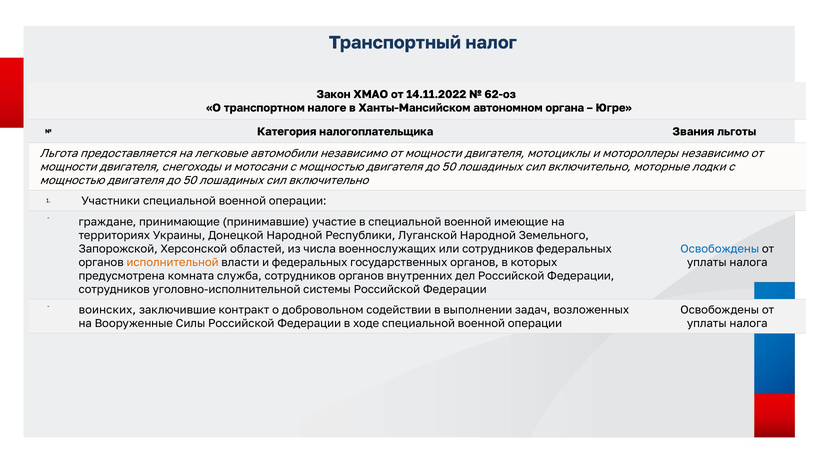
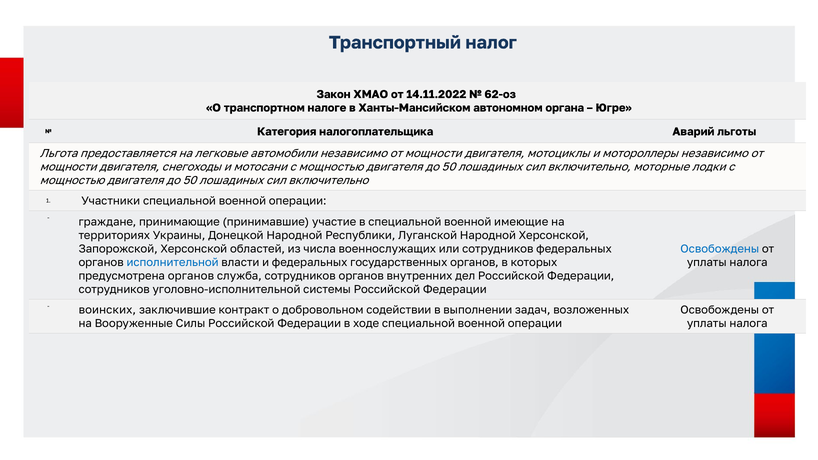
Звания: Звания -> Аварий
Народной Земельного: Земельного -> Херсонской
исполнительной colour: orange -> blue
предусмотрена комната: комната -> органов
